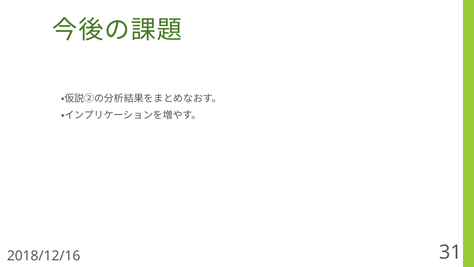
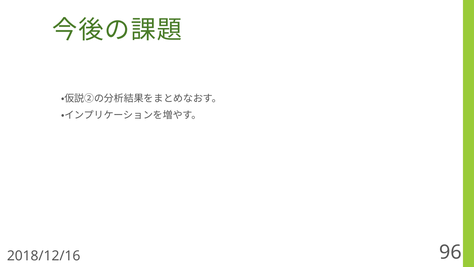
31: 31 -> 96
